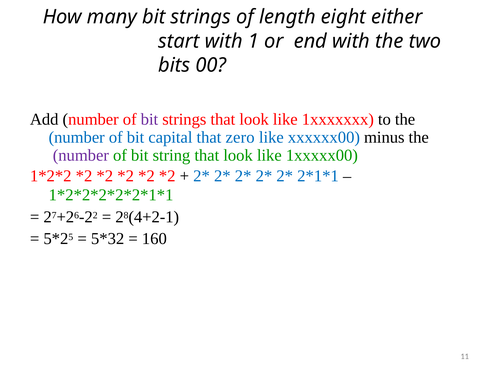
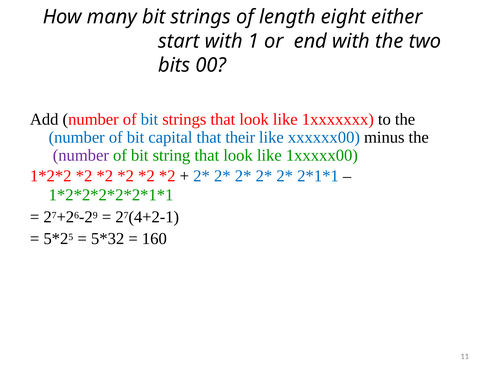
bit at (149, 119) colour: purple -> blue
zero: zero -> their
2 at (95, 215): 2 -> 9
8 at (126, 215): 8 -> 7
